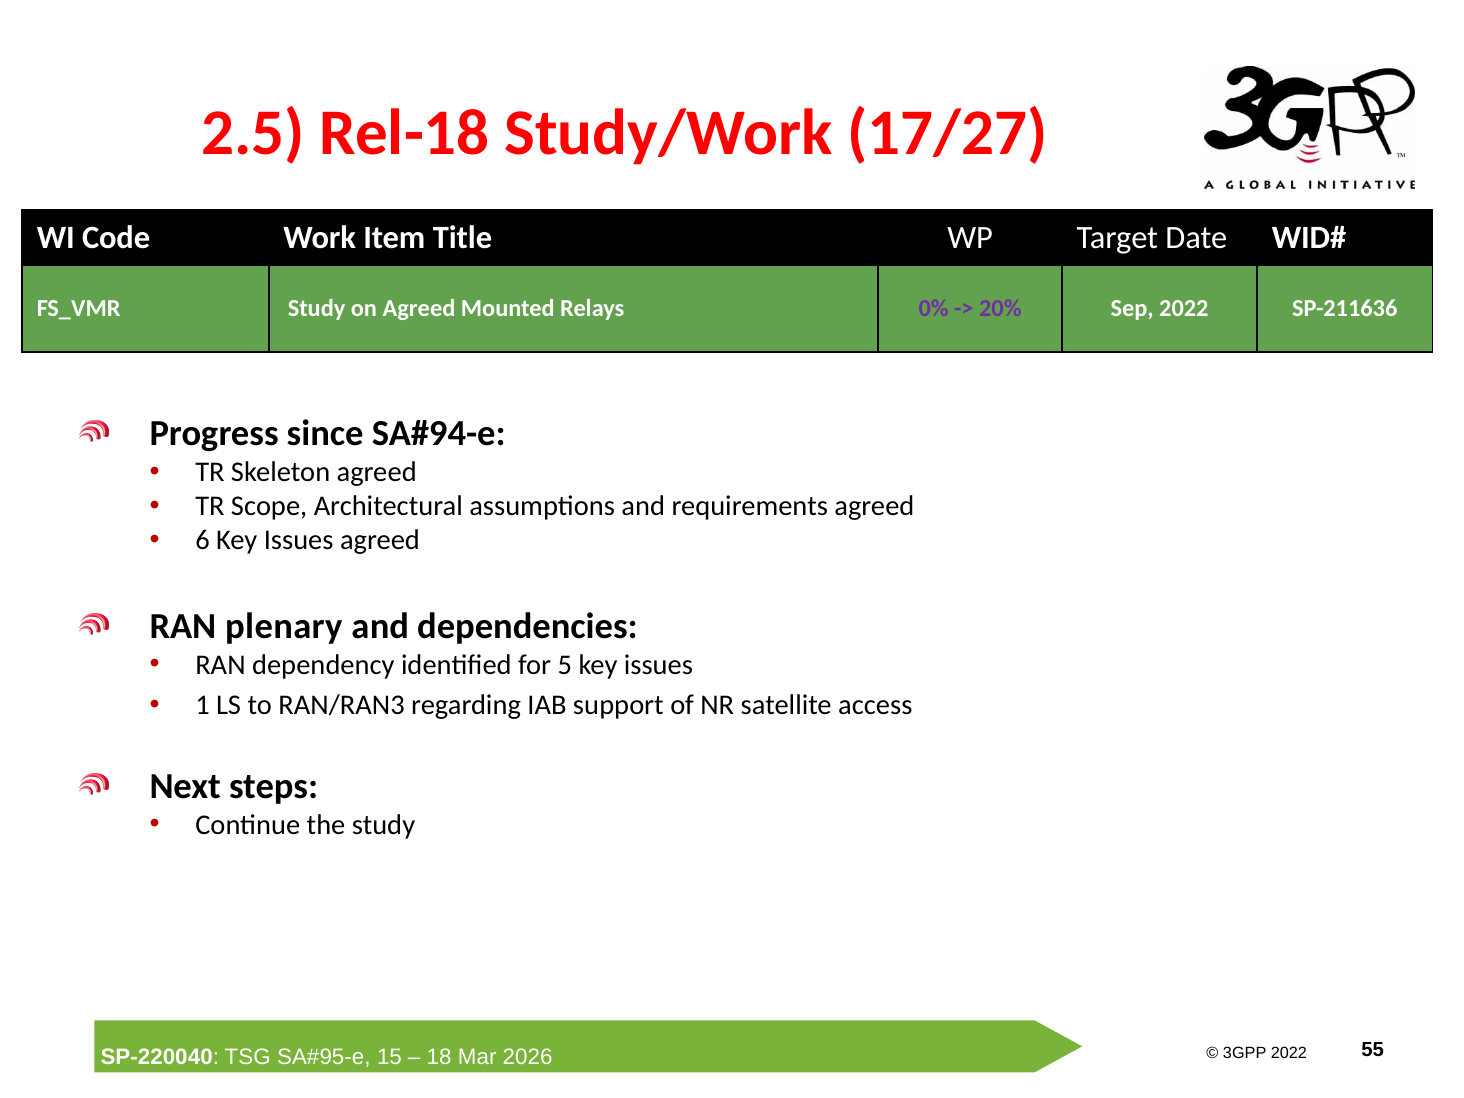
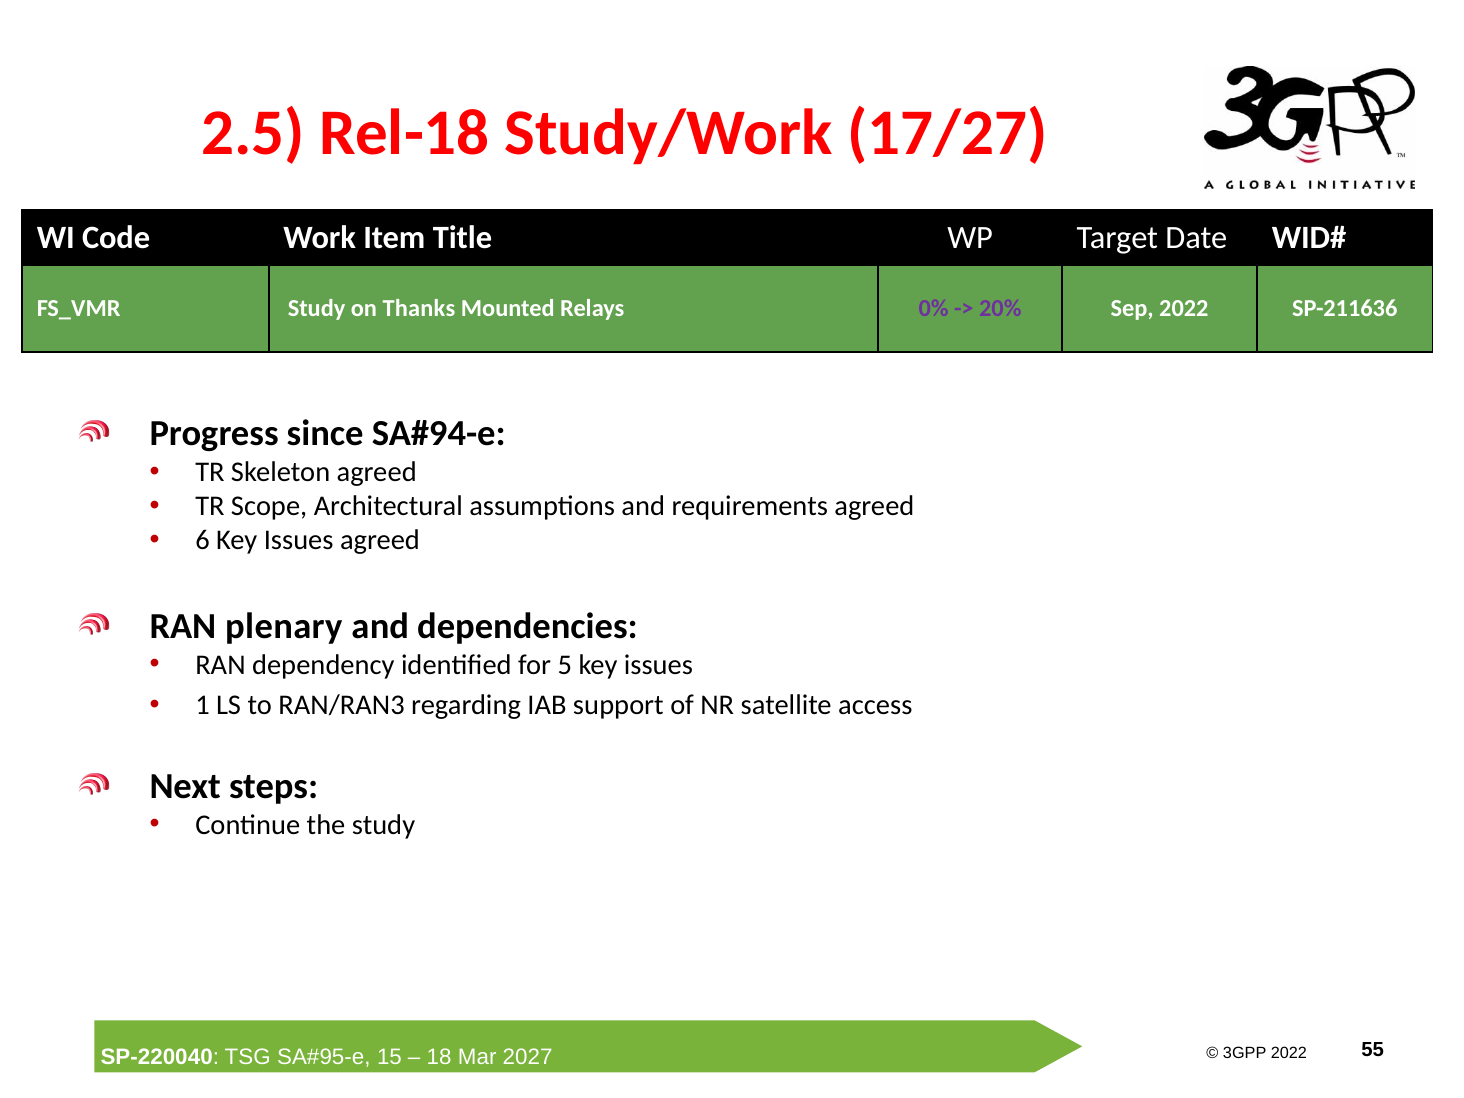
on Agreed: Agreed -> Thanks
2026: 2026 -> 2027
